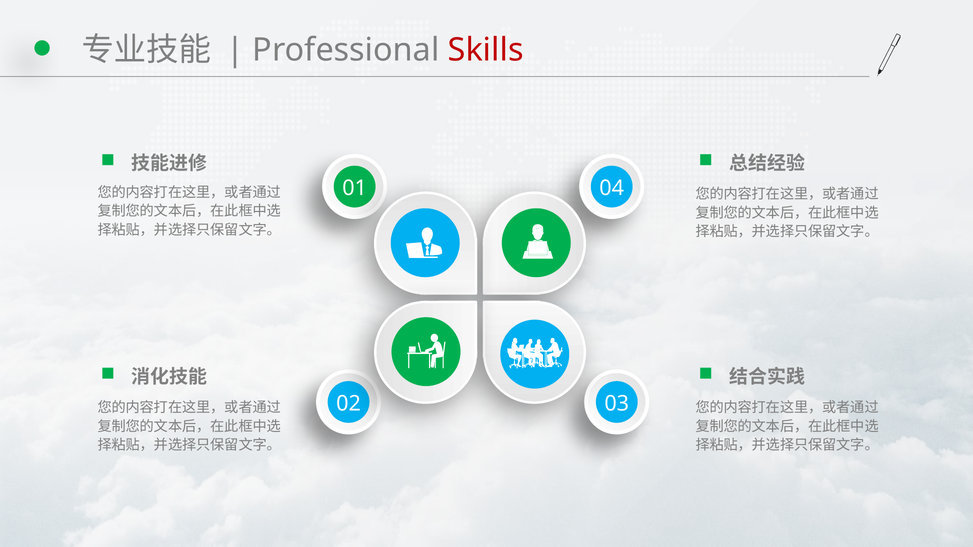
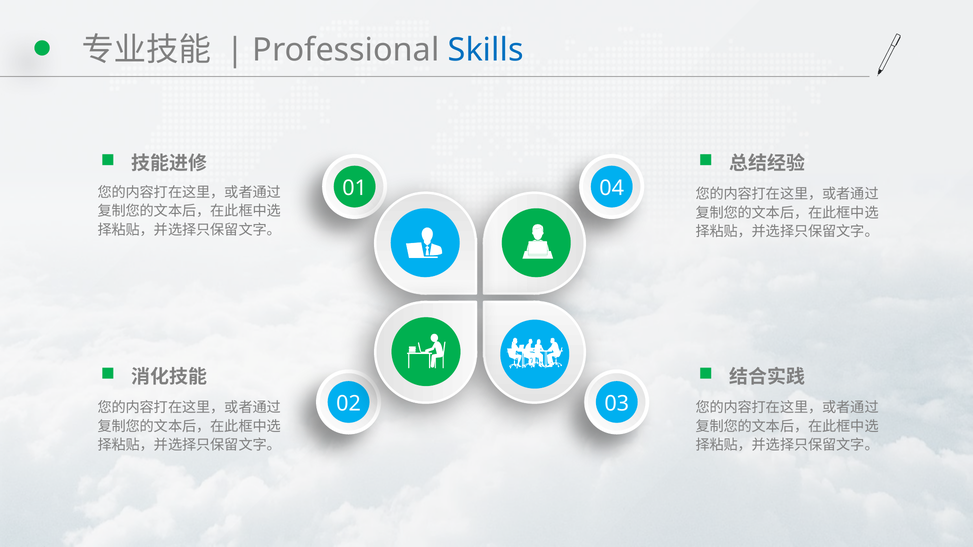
Skills colour: red -> blue
